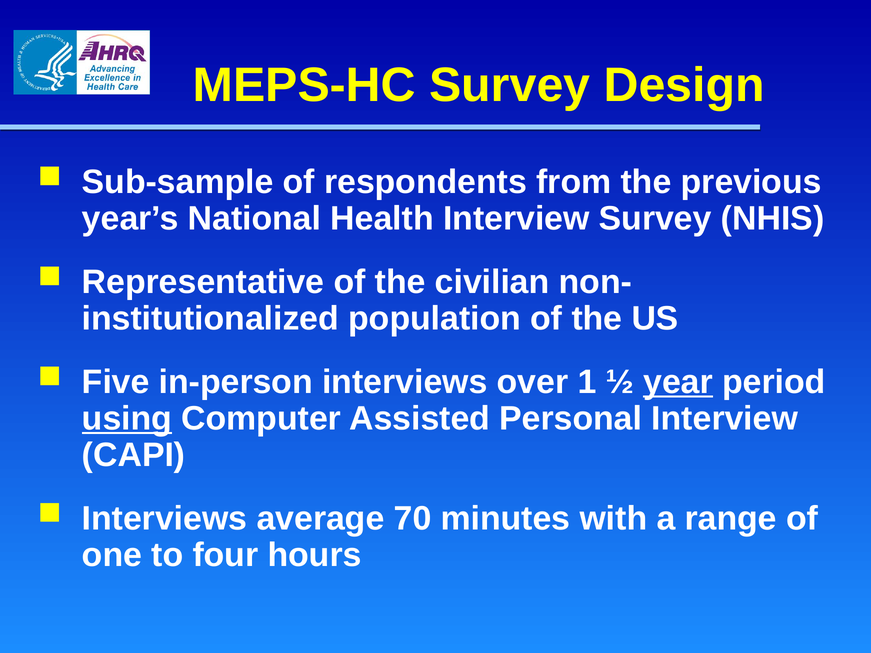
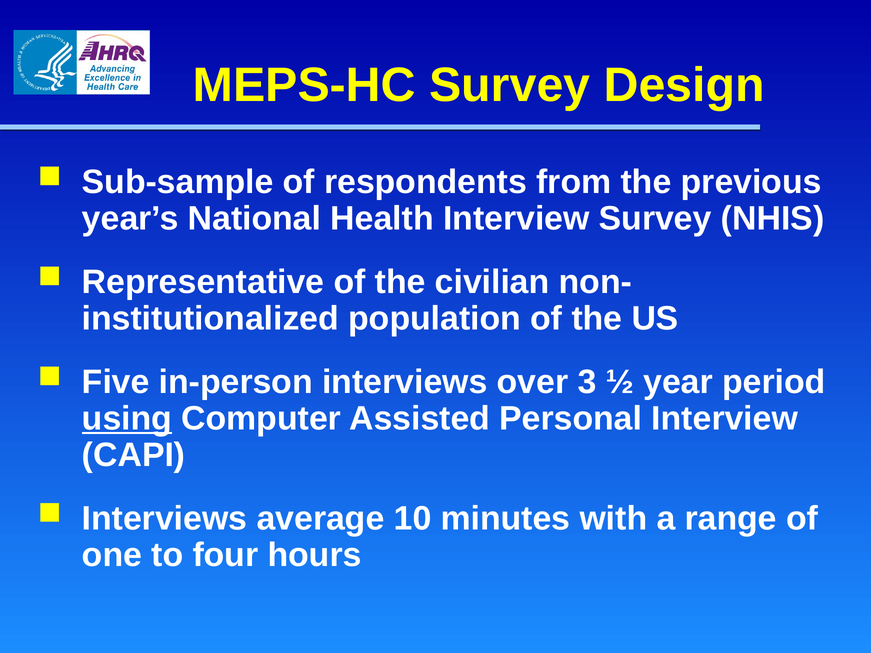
1: 1 -> 3
year underline: present -> none
70: 70 -> 10
